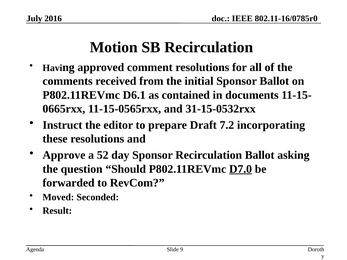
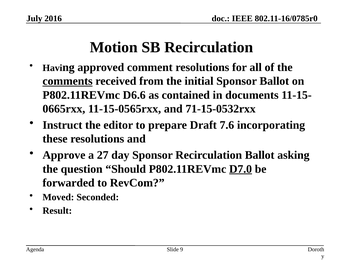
comments underline: none -> present
D6.1: D6.1 -> D6.6
31-15-0532rxx: 31-15-0532rxx -> 71-15-0532rxx
7.2: 7.2 -> 7.6
52: 52 -> 27
